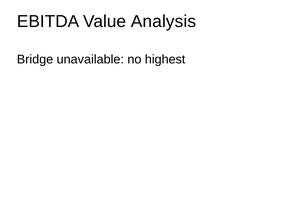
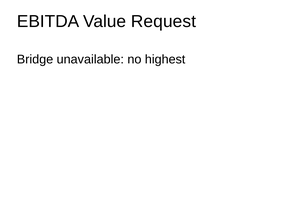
Analysis: Analysis -> Request
